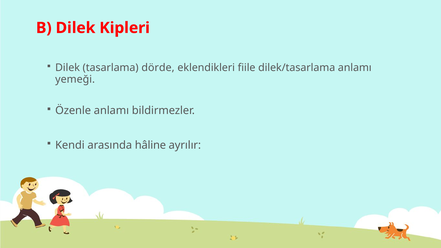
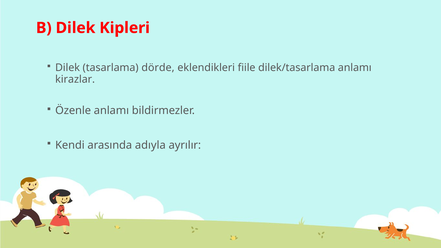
yemeği: yemeği -> kirazlar
hâline: hâline -> adıyla
